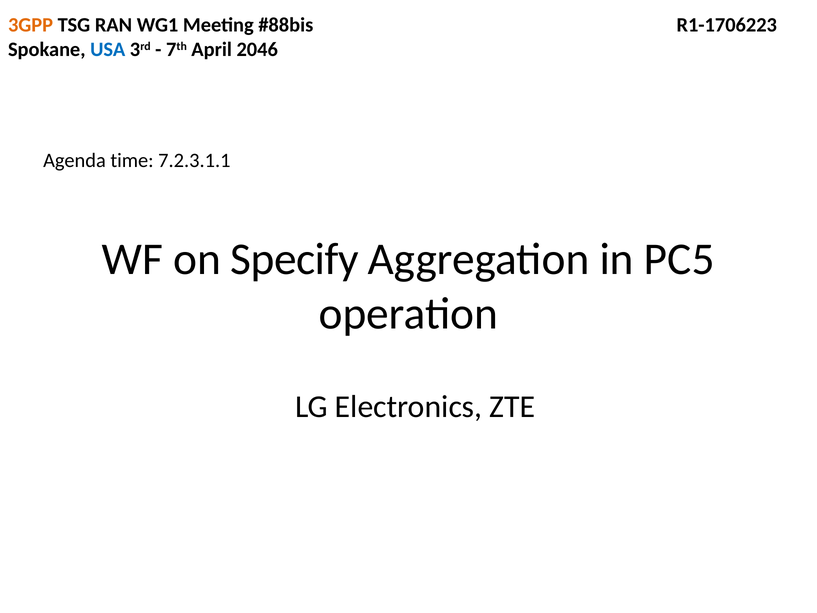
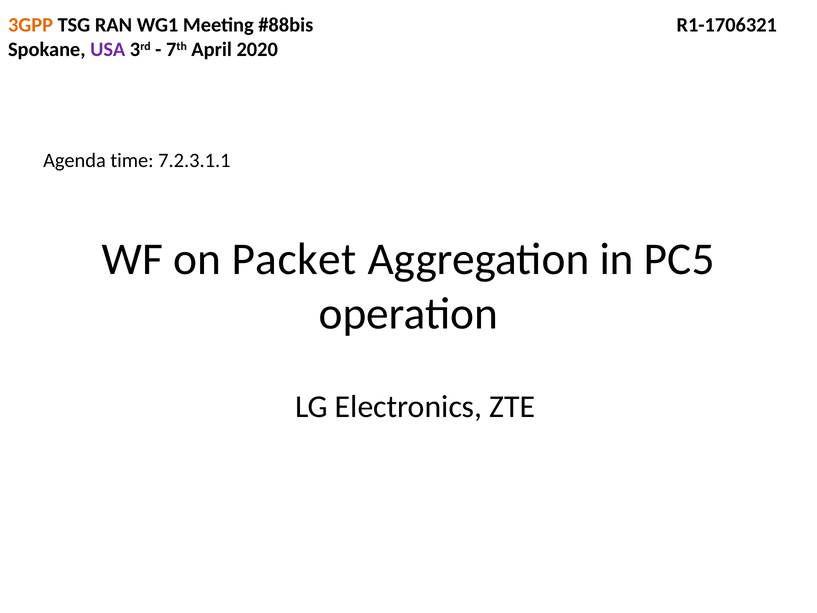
R1-1706223: R1-1706223 -> R1-1706321
USA colour: blue -> purple
2046: 2046 -> 2020
Specify: Specify -> Packet
